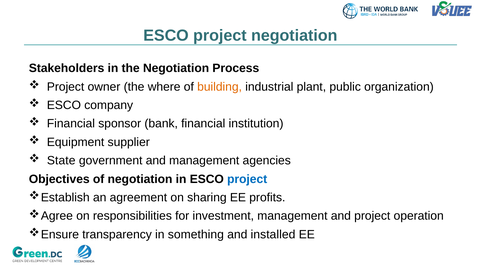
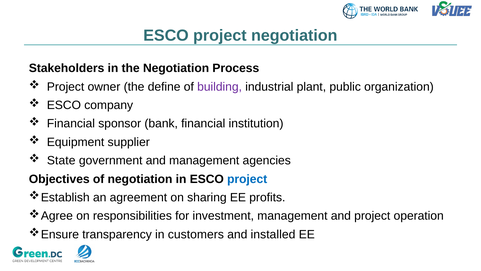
where: where -> define
building colour: orange -> purple
something: something -> customers
